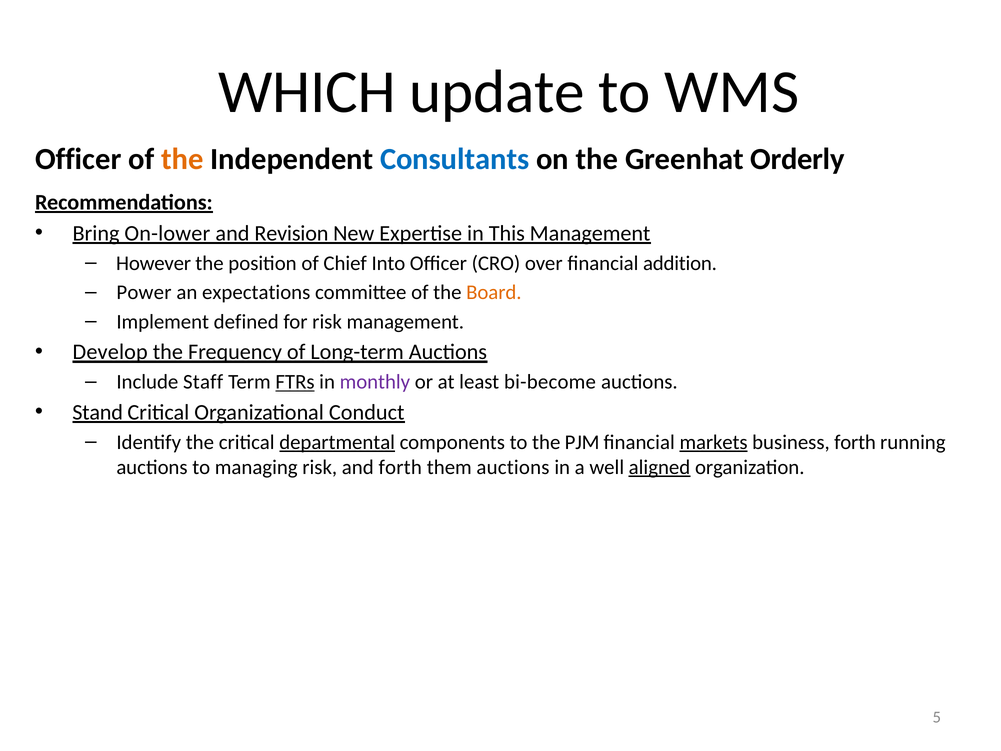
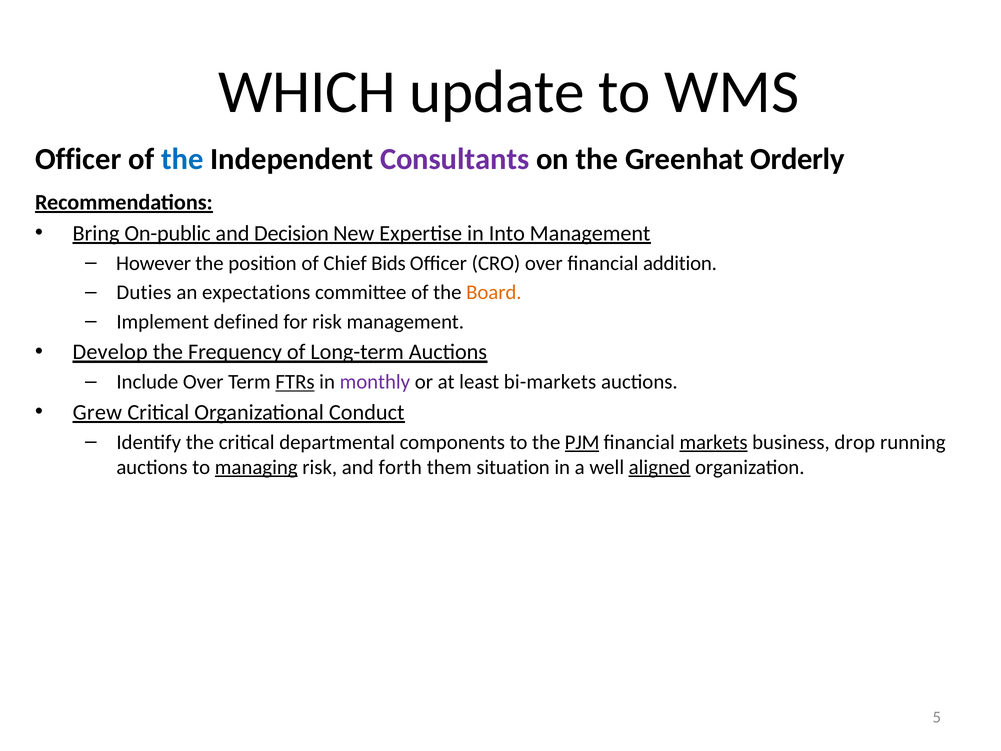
the at (182, 159) colour: orange -> blue
Consultants colour: blue -> purple
On-lower: On-lower -> On-public
Revision: Revision -> Decision
This: This -> Into
Into: Into -> Bids
Power: Power -> Duties
Include Staff: Staff -> Over
bi-become: bi-become -> bi-markets
Stand: Stand -> Grew
departmental underline: present -> none
PJM underline: none -> present
business forth: forth -> drop
managing underline: none -> present
them auctions: auctions -> situation
